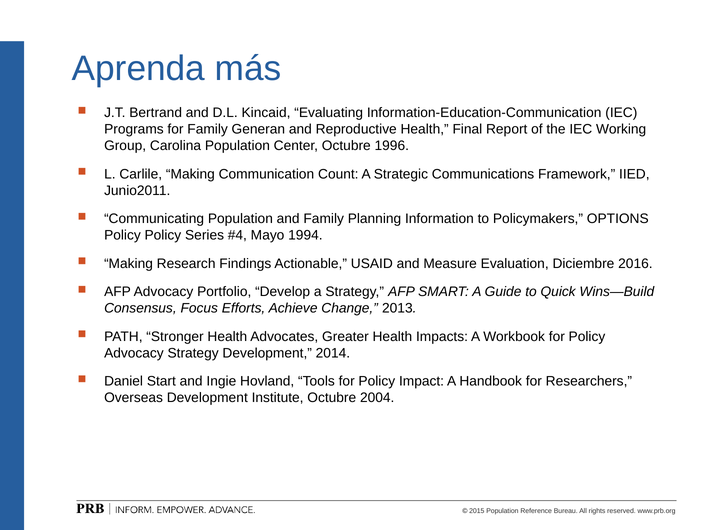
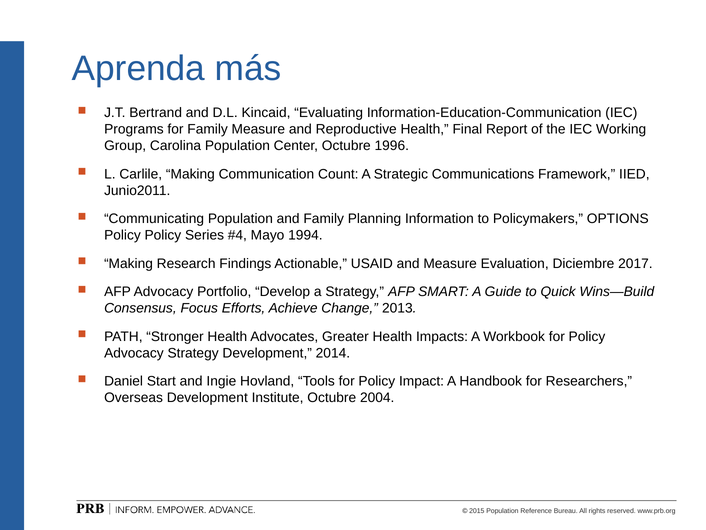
Family Generan: Generan -> Measure
2016: 2016 -> 2017
